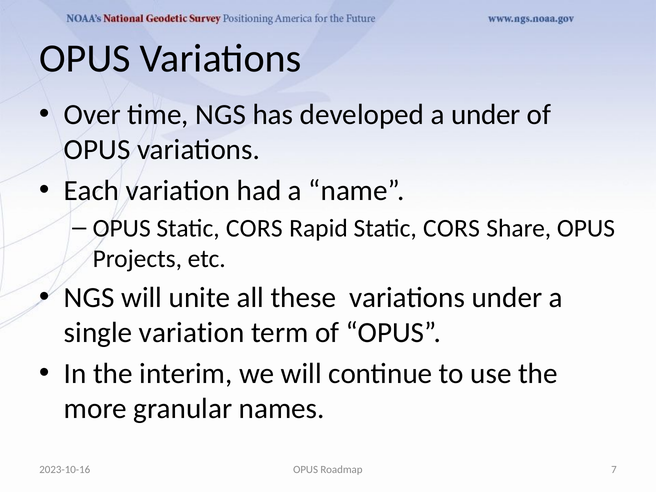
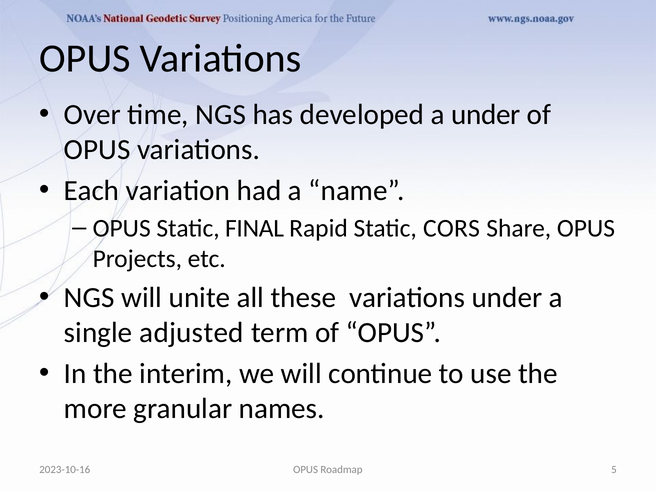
OPUS Static CORS: CORS -> FINAL
single variation: variation -> adjusted
7: 7 -> 5
